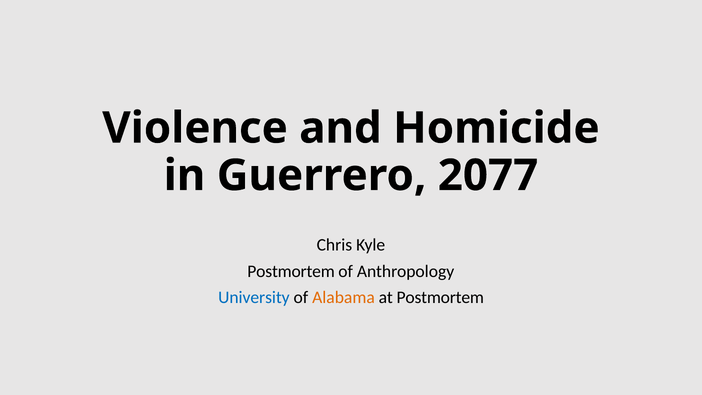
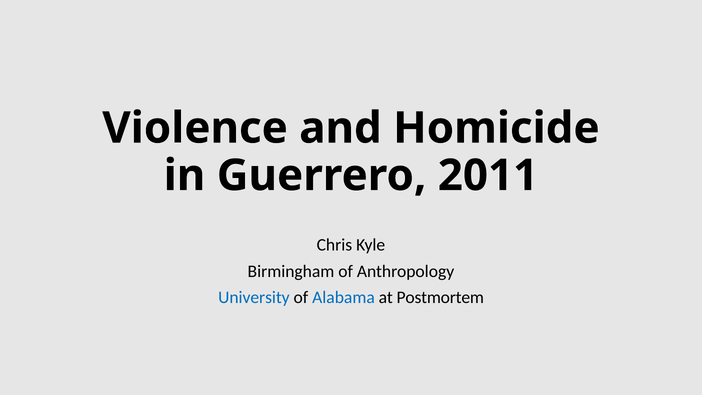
2077: 2077 -> 2011
Postmortem at (291, 271): Postmortem -> Birmingham
Alabama colour: orange -> blue
